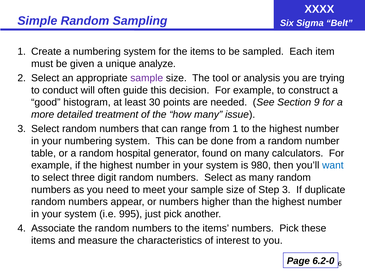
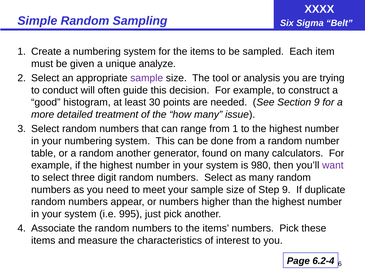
random hospital: hospital -> another
want colour: blue -> purple
Step 3: 3 -> 9
6.2-0: 6.2-0 -> 6.2-4
